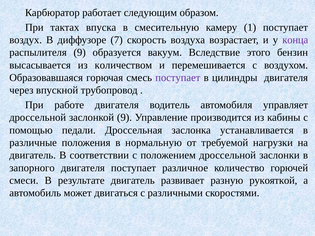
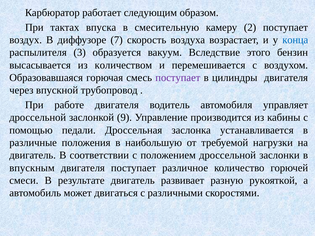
1: 1 -> 2
конца colour: purple -> blue
распылителя 9: 9 -> 3
нормальную: нормальную -> наибольшую
запорного: запорного -> впускным
